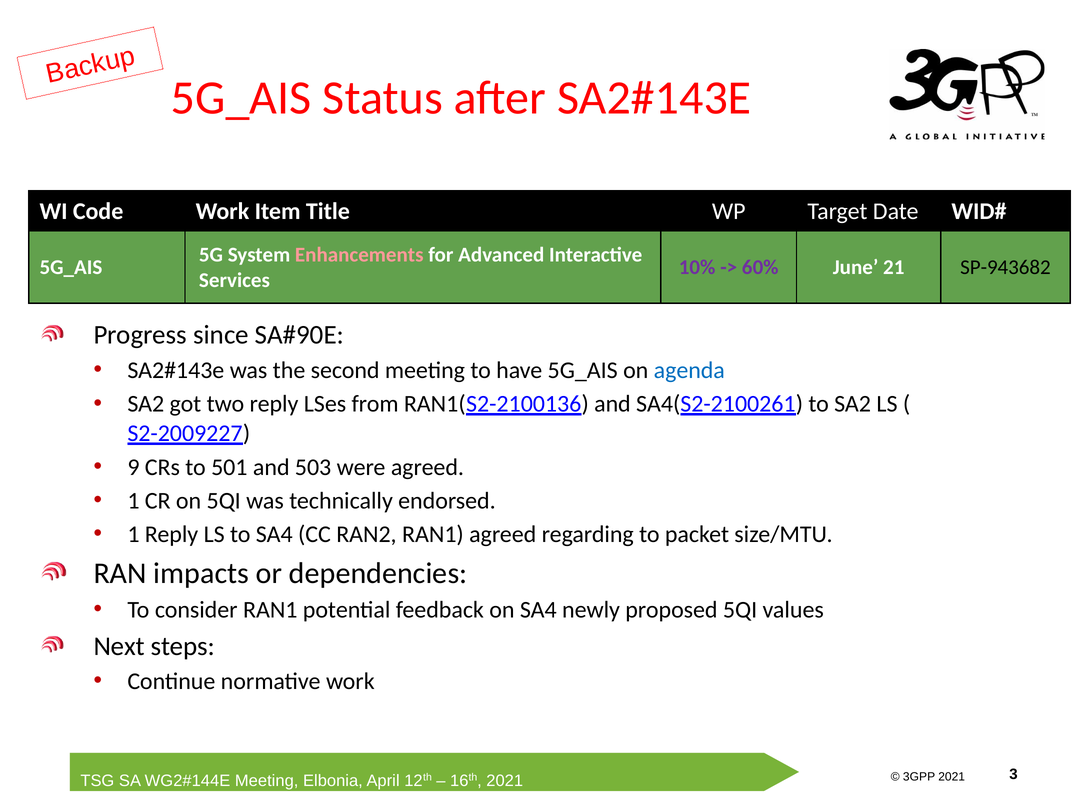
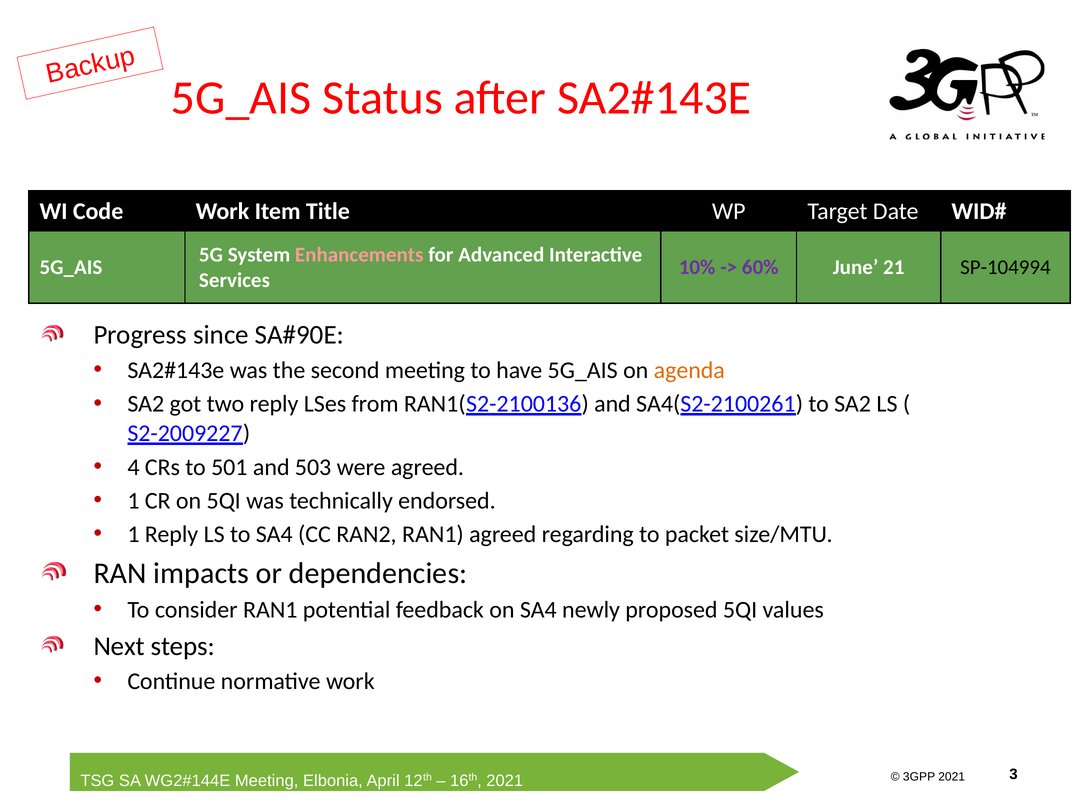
SP-943682: SP-943682 -> SP-104994
agenda colour: blue -> orange
9: 9 -> 4
